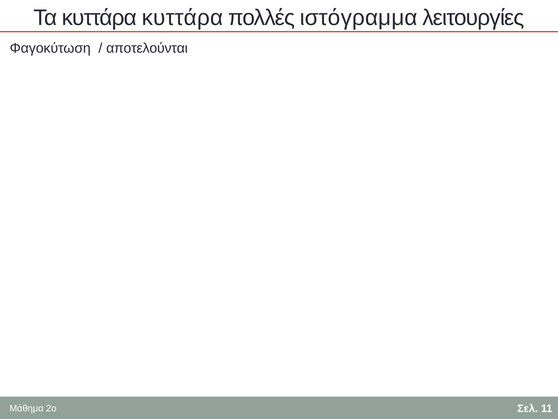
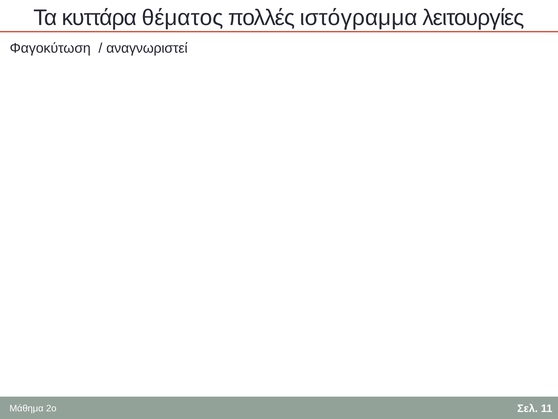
κυττάρα κυττάρα: κυττάρα -> θέματος
αποτελούνται: αποτελούνται -> αναγνωριστεί
